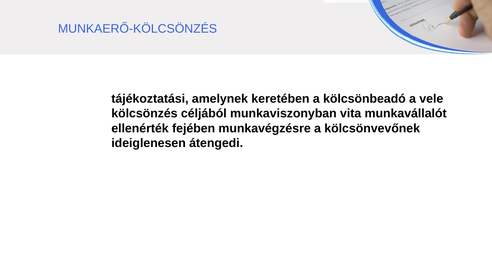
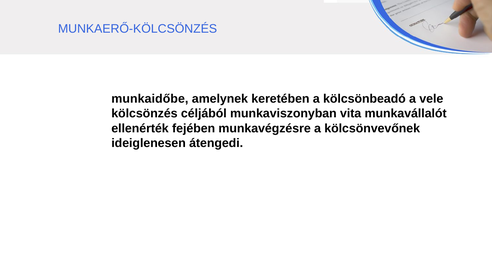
tájékoztatási: tájékoztatási -> munkaidőbe
